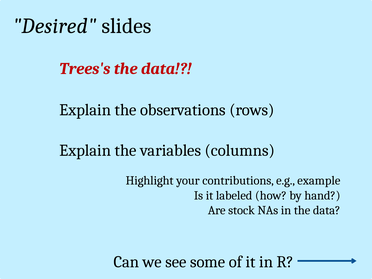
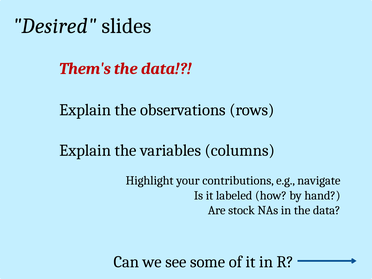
Trees's: Trees's -> Them's
example: example -> navigate
